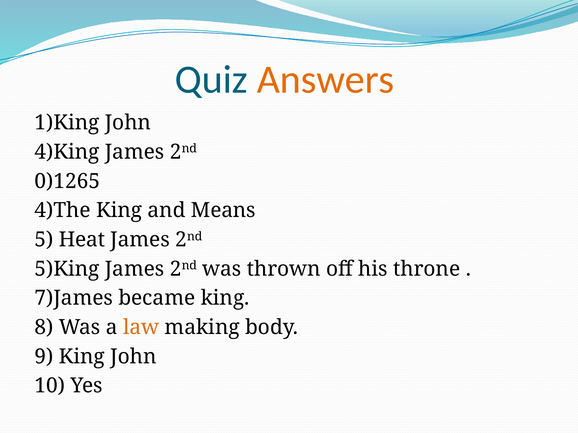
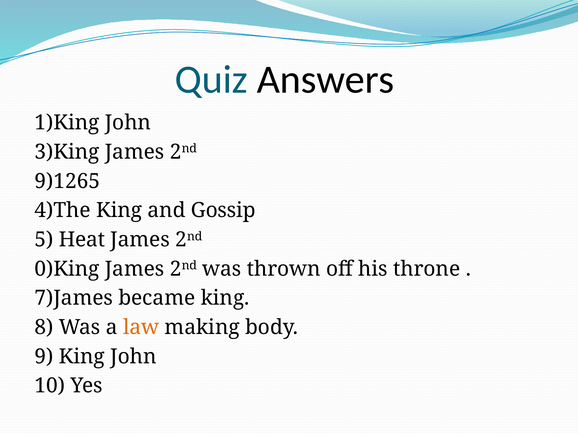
Answers colour: orange -> black
4)King: 4)King -> 3)King
0)1265: 0)1265 -> 9)1265
Means: Means -> Gossip
5)King: 5)King -> 0)King
